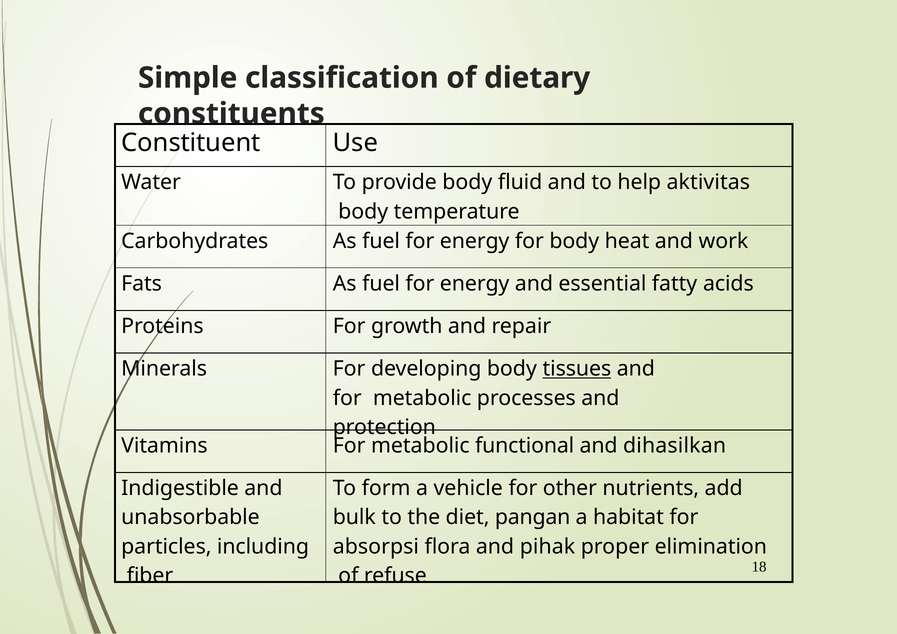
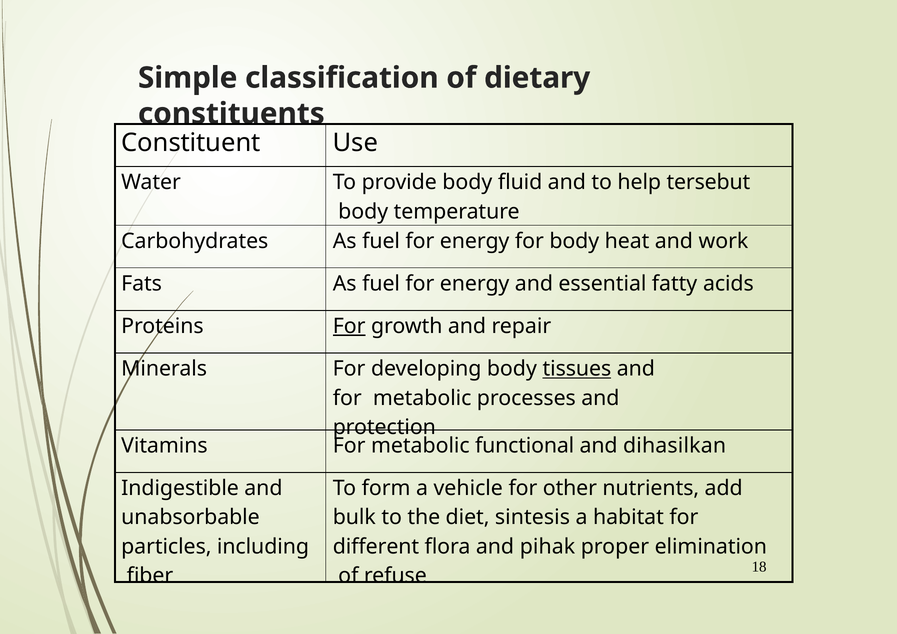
aktivitas: aktivitas -> tersebut
For at (349, 326) underline: none -> present
pangan: pangan -> sintesis
absorpsi: absorpsi -> different
